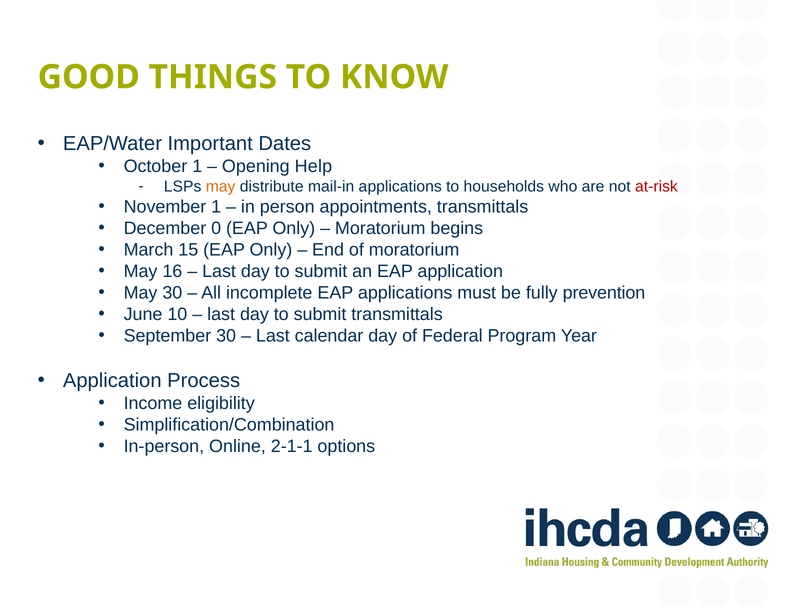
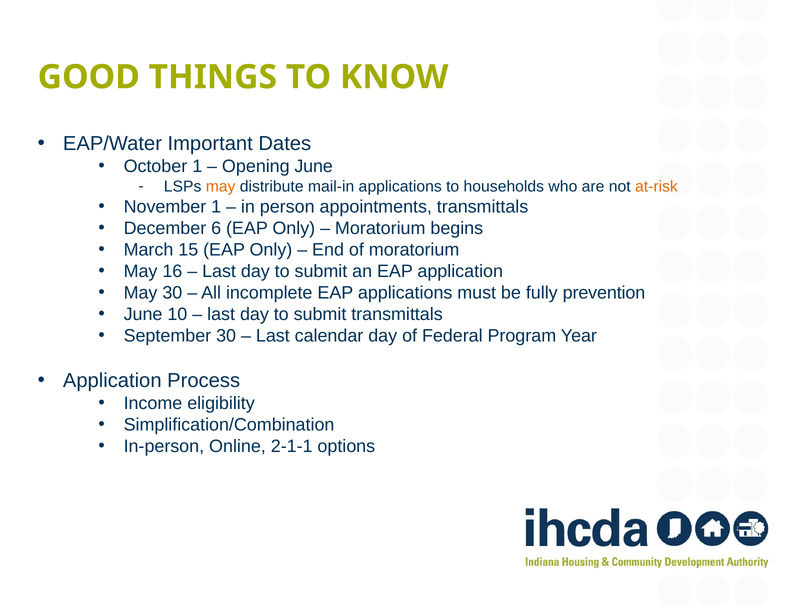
Opening Help: Help -> June
at-risk colour: red -> orange
0: 0 -> 6
